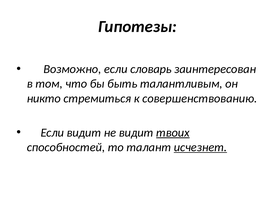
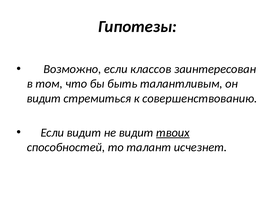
словарь: словарь -> классов
никто at (44, 99): никто -> видит
исчезнет underline: present -> none
